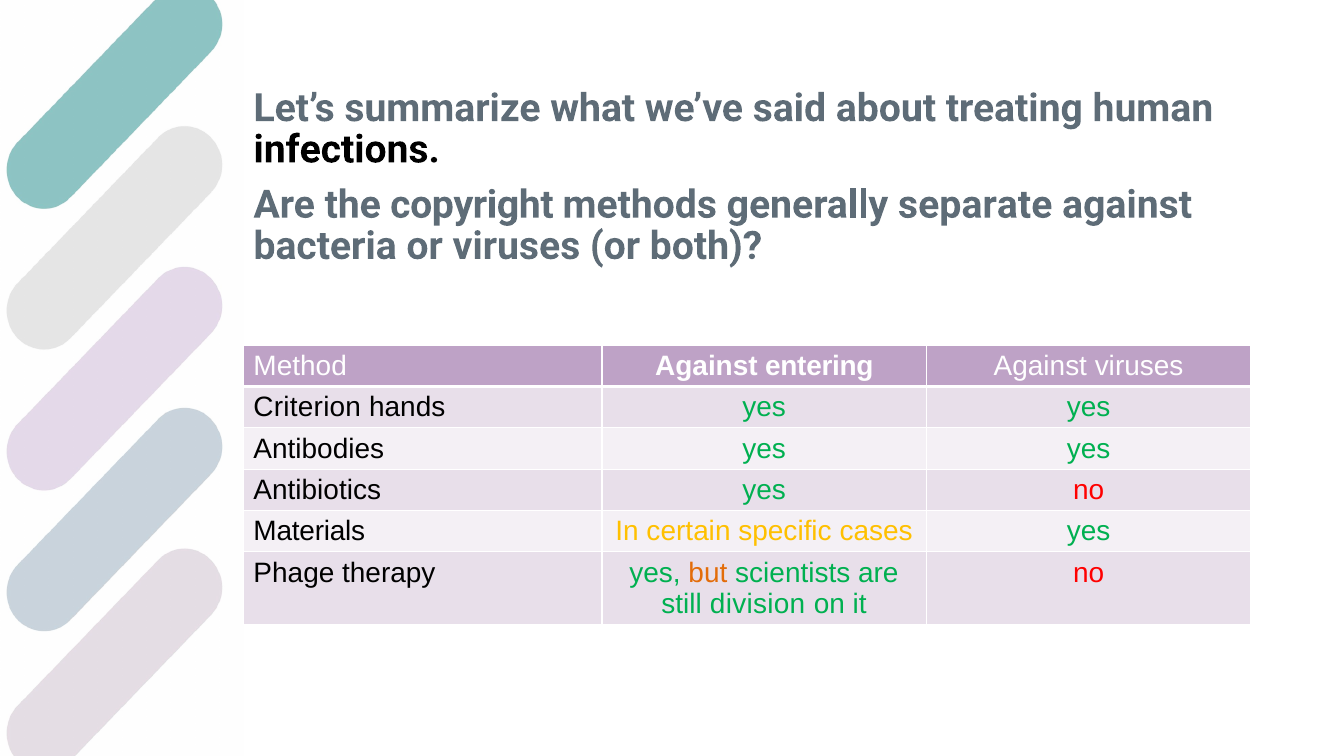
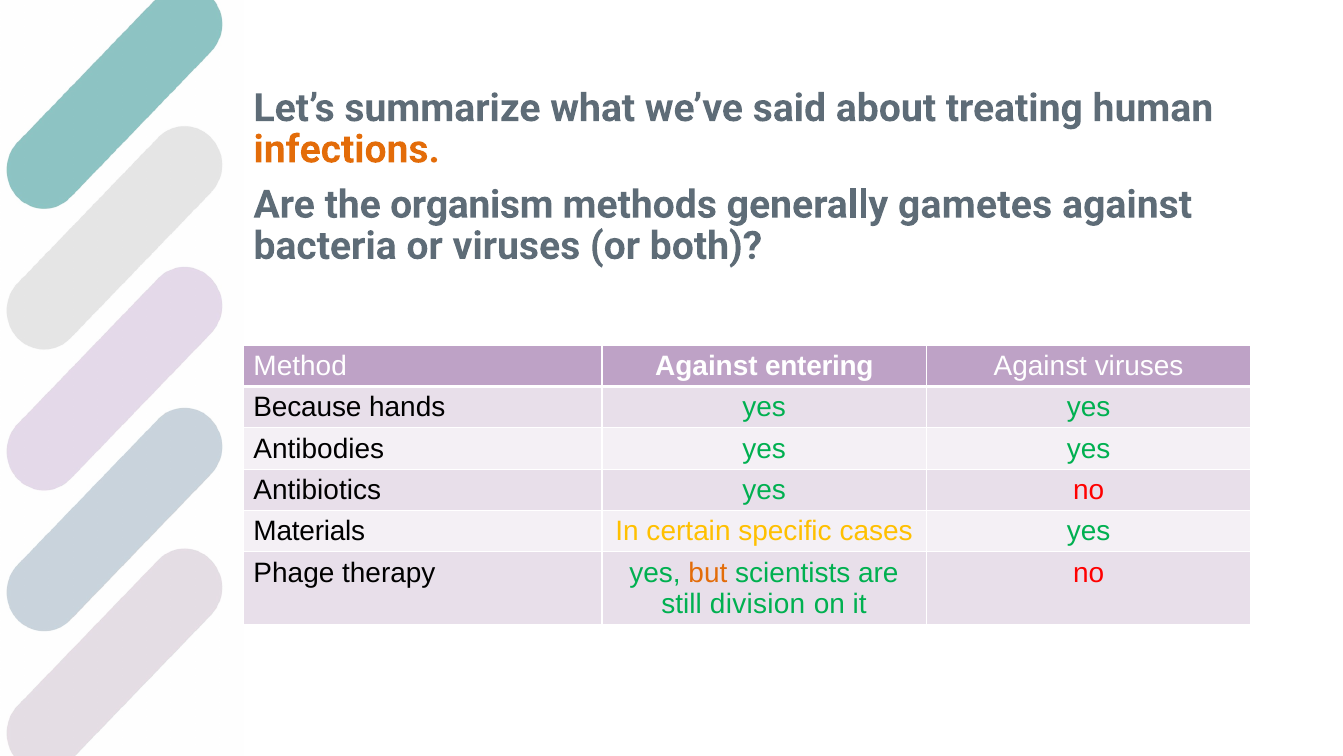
infections colour: black -> orange
copyright: copyright -> organism
separate: separate -> gametes
Criterion: Criterion -> Because
